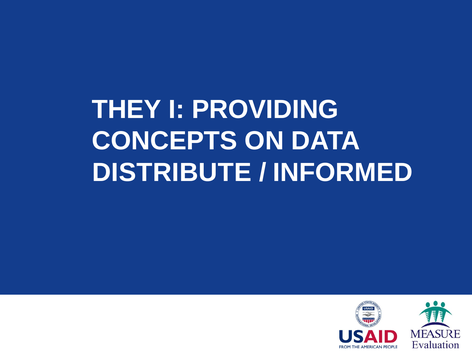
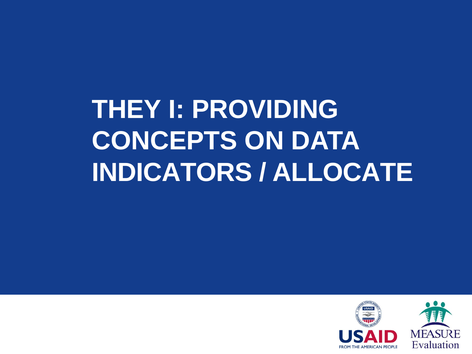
DISTRIBUTE: DISTRIBUTE -> INDICATORS
INFORMED: INFORMED -> ALLOCATE
